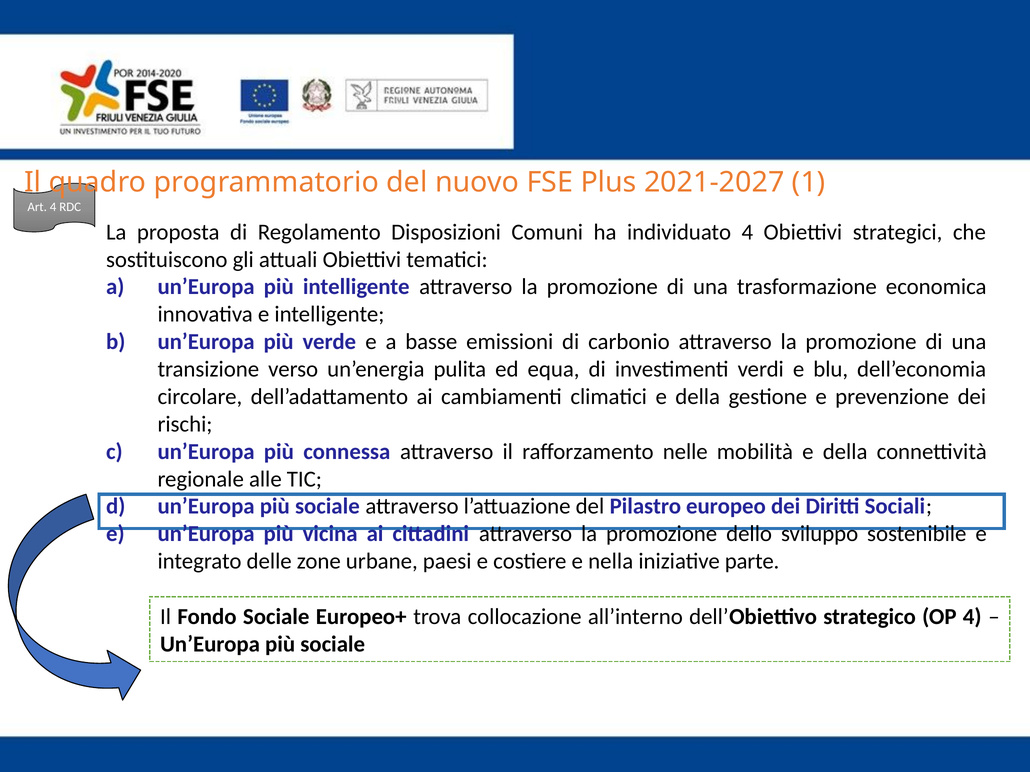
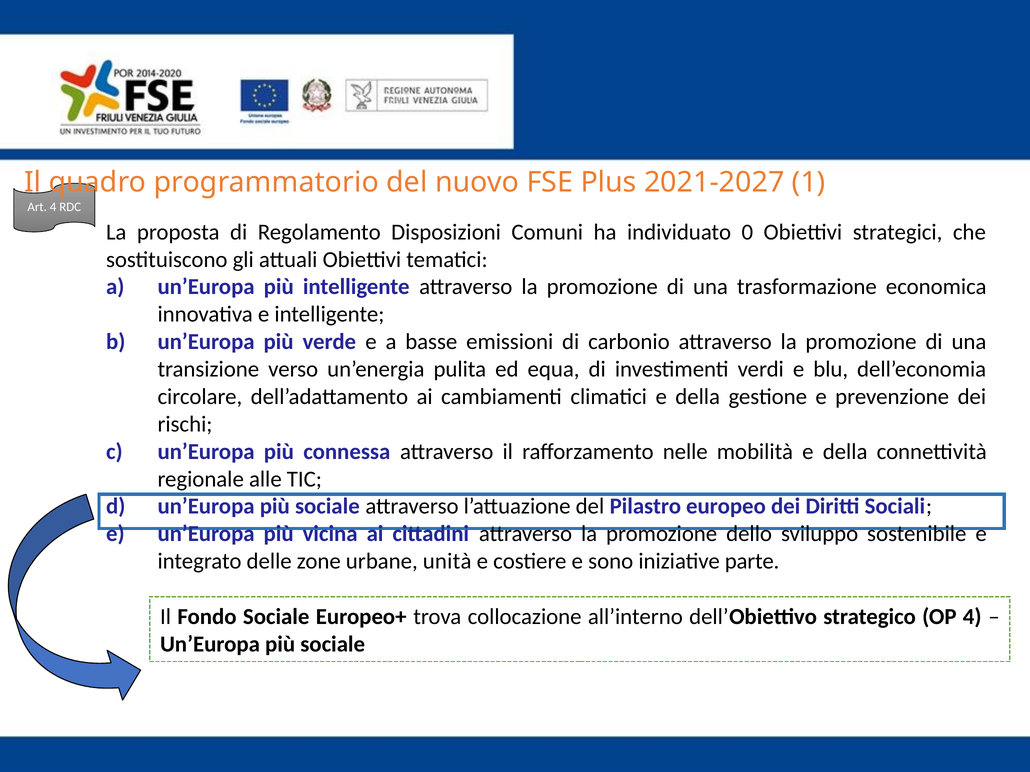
individuato 4: 4 -> 0
paesi: paesi -> unità
nella: nella -> sono
